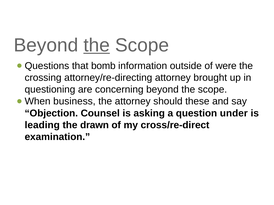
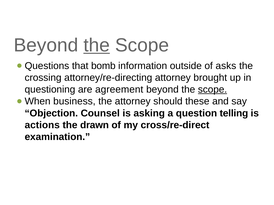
were: were -> asks
concerning: concerning -> agreement
scope at (212, 90) underline: none -> present
under: under -> telling
leading: leading -> actions
